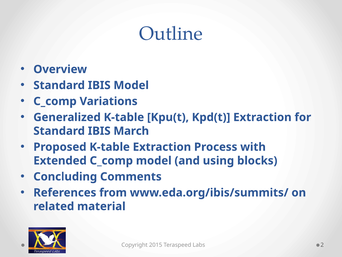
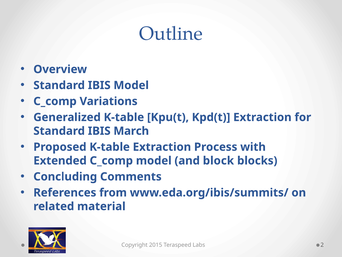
using: using -> block
